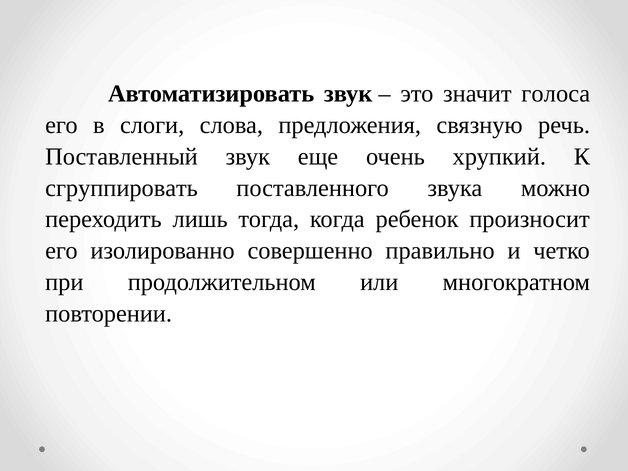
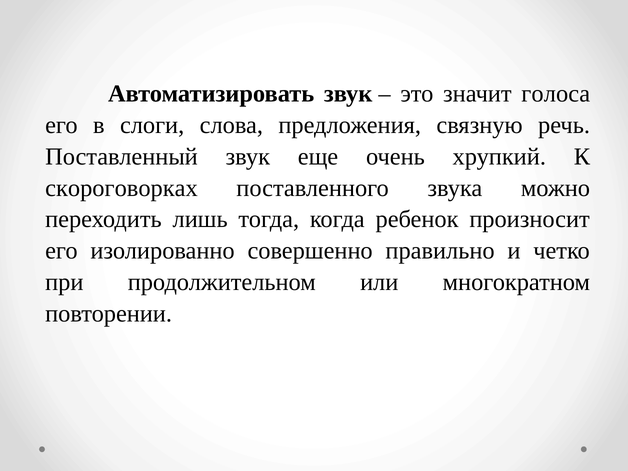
сгруппировать: сгруппировать -> скороговорках
